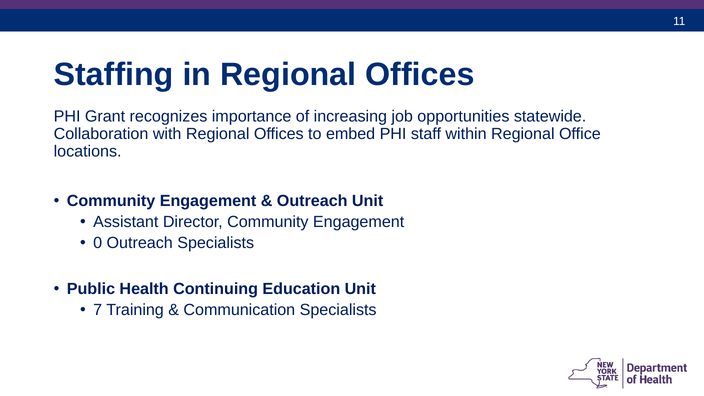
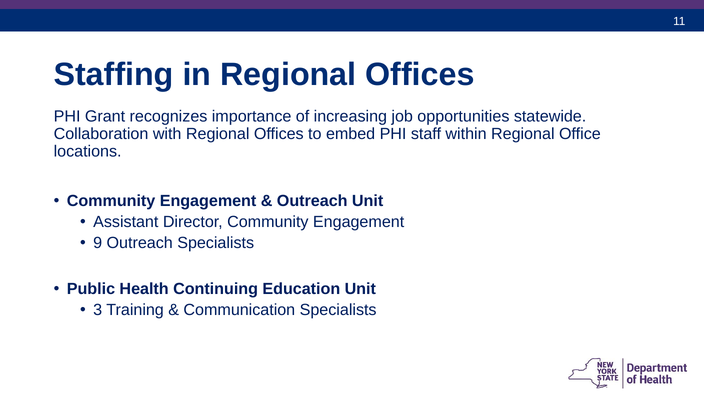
0: 0 -> 9
7: 7 -> 3
